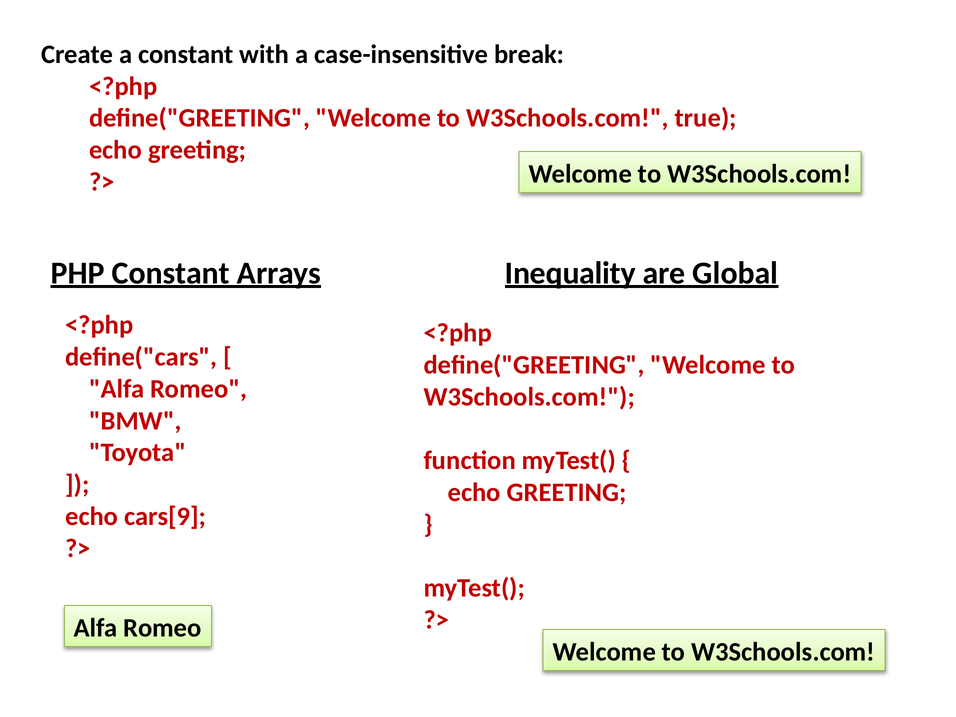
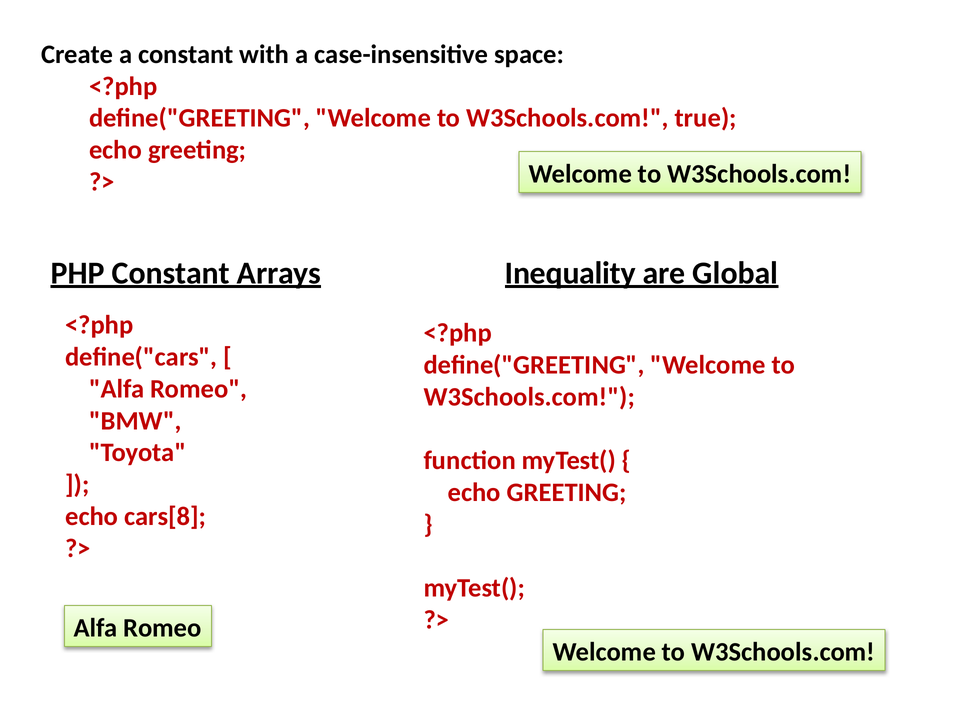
break: break -> space
cars[9: cars[9 -> cars[8
